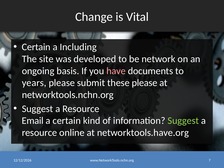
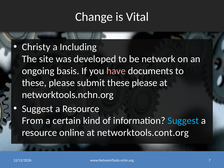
Certain at (36, 47): Certain -> Christy
years at (34, 83): years -> these
Email: Email -> From
Suggest at (183, 121) colour: light green -> light blue
networktools.have.org: networktools.have.org -> networktools.cont.org
